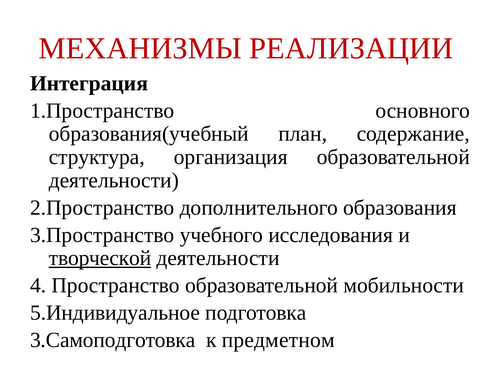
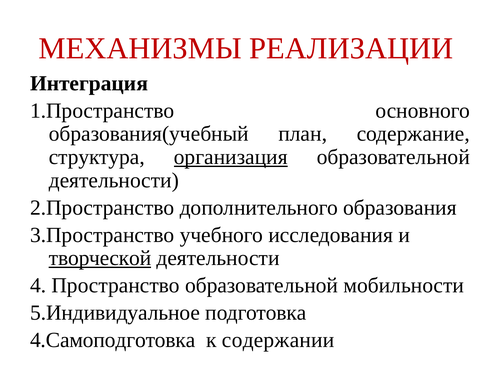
организация underline: none -> present
3.Самоподготовка: 3.Самоподготовка -> 4.Самоподготовка
предметном: предметном -> содержании
